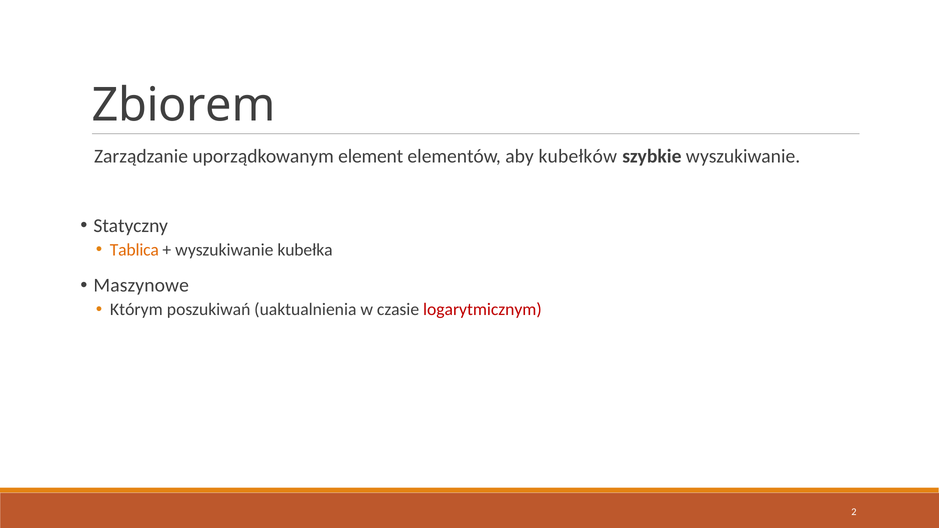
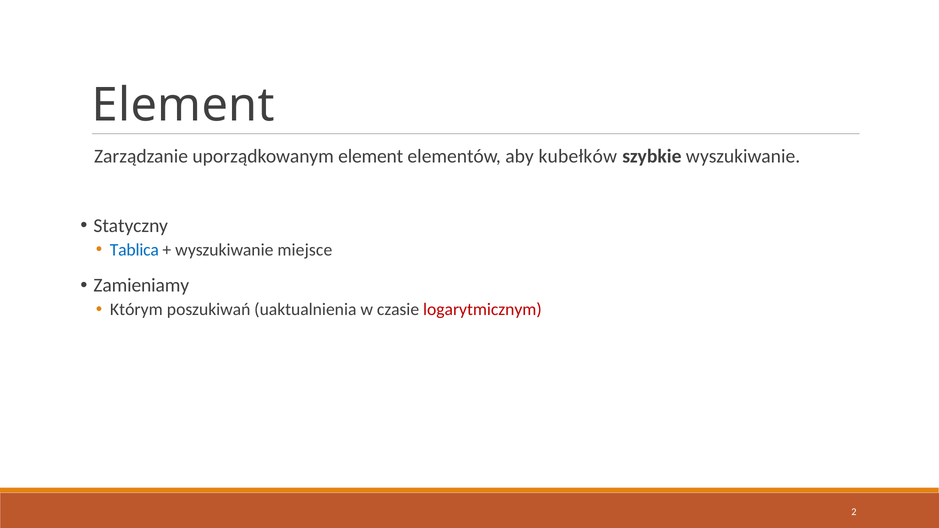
Zbiorem at (184, 105): Zbiorem -> Element
Tablica colour: orange -> blue
kubełka: kubełka -> miejsce
Maszynowe: Maszynowe -> Zamieniamy
